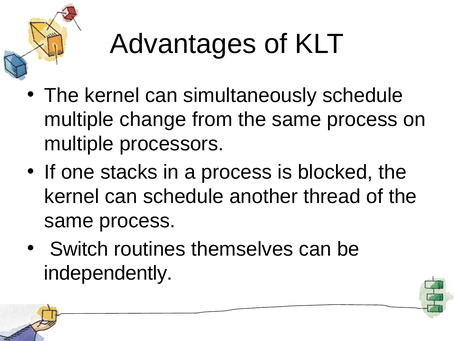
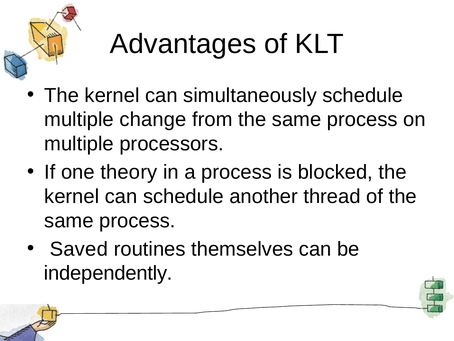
stacks: stacks -> theory
Switch: Switch -> Saved
